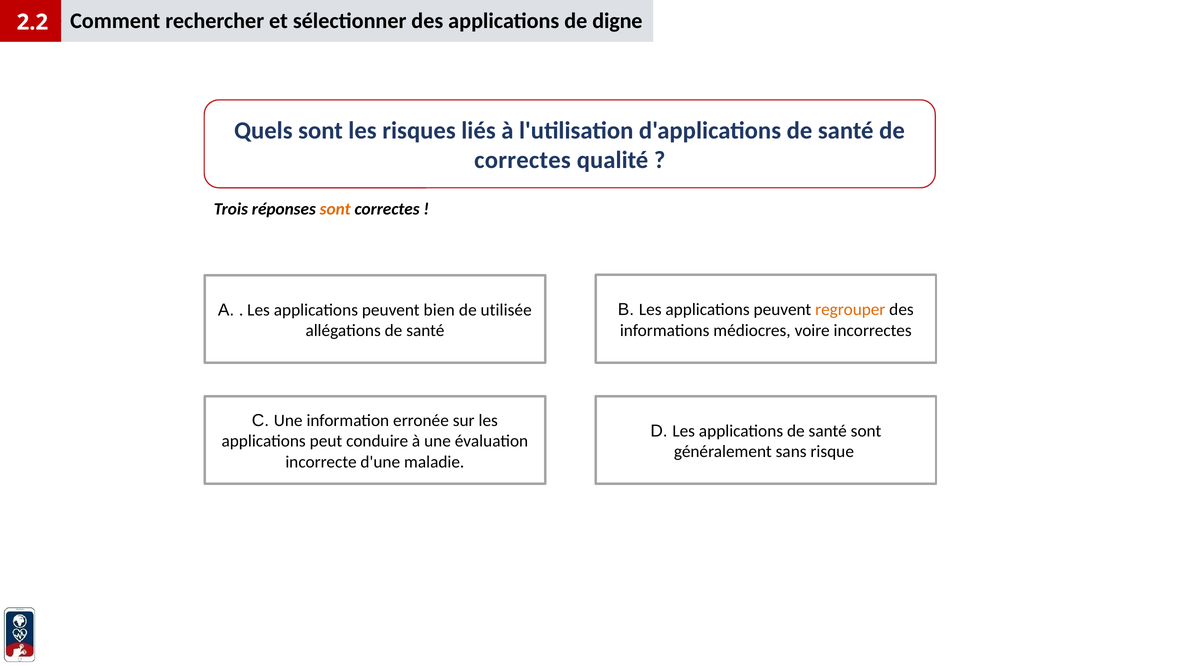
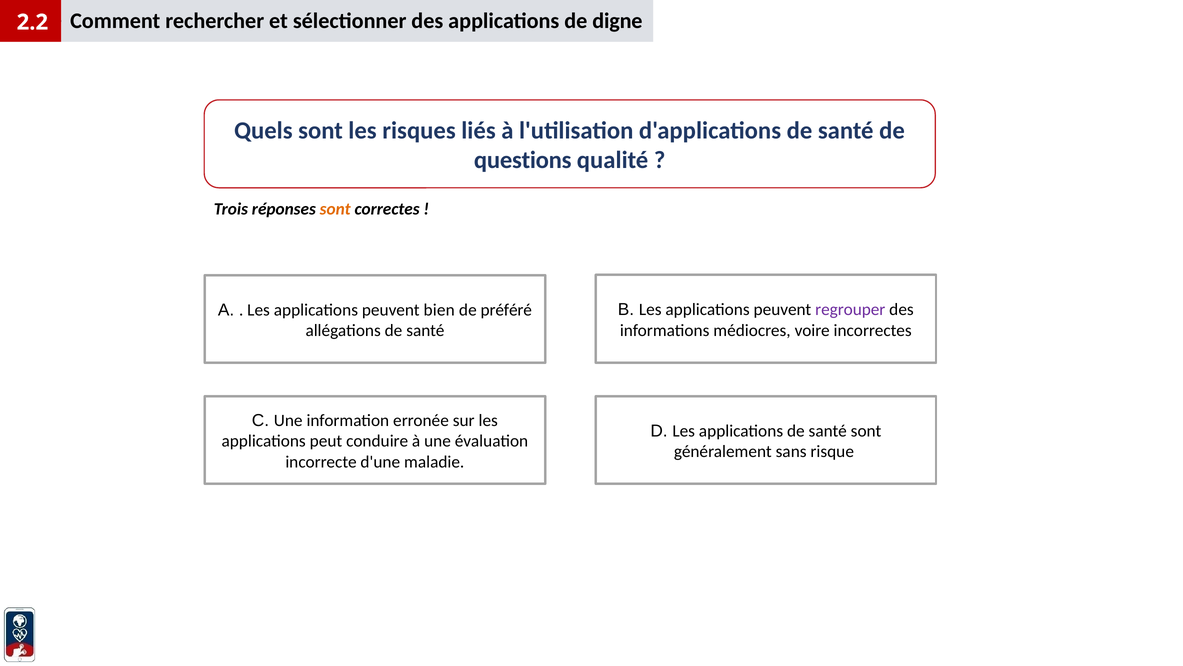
correctes at (522, 160): correctes -> questions
regrouper colour: orange -> purple
utilisée: utilisée -> préféré
